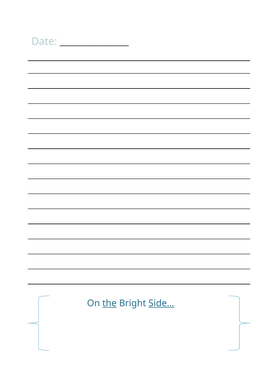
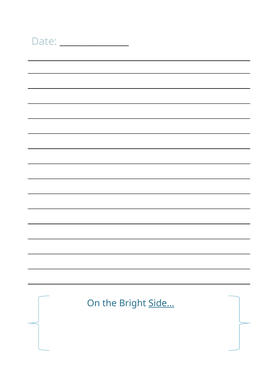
the underline: present -> none
